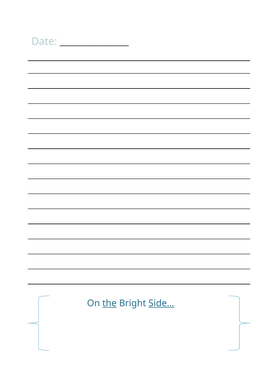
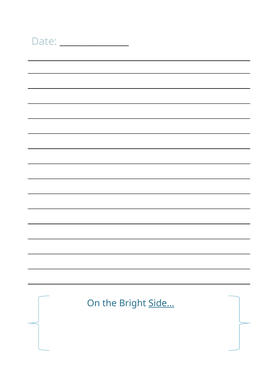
the underline: present -> none
